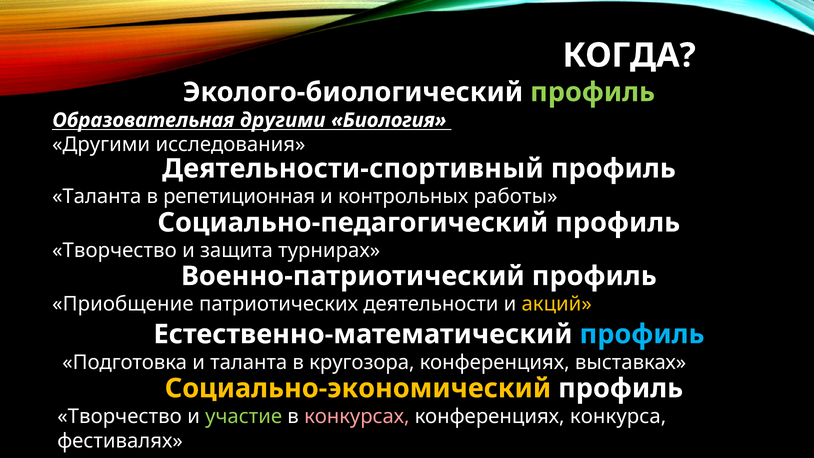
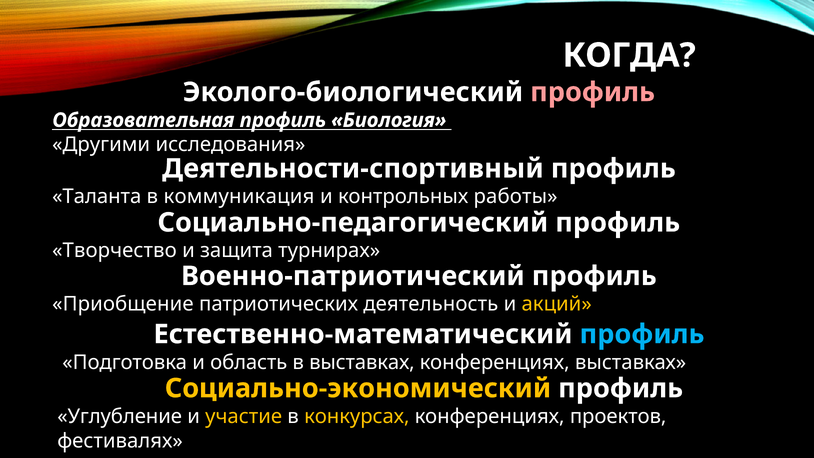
профиль at (593, 92) colour: light green -> pink
Образовательная другими: другими -> профиль
репетиционная: репетиционная -> коммуникация
деятельности: деятельности -> деятельность
и таланта: таланта -> область
в кругозора: кругозора -> выставках
Творчество at (120, 416): Творчество -> Углубление
участие colour: light green -> yellow
конкурсах colour: pink -> yellow
конкурса: конкурса -> проектов
